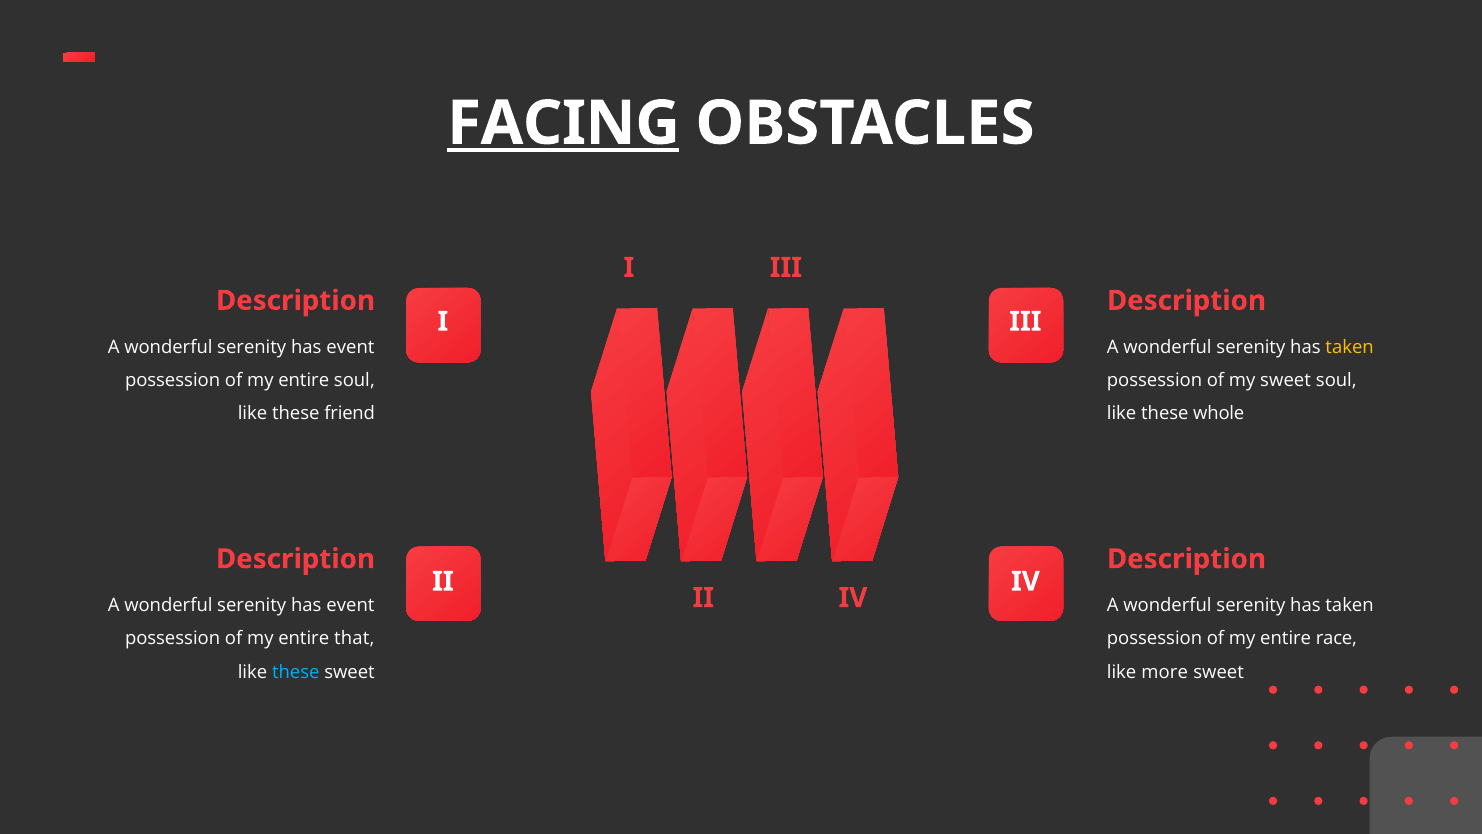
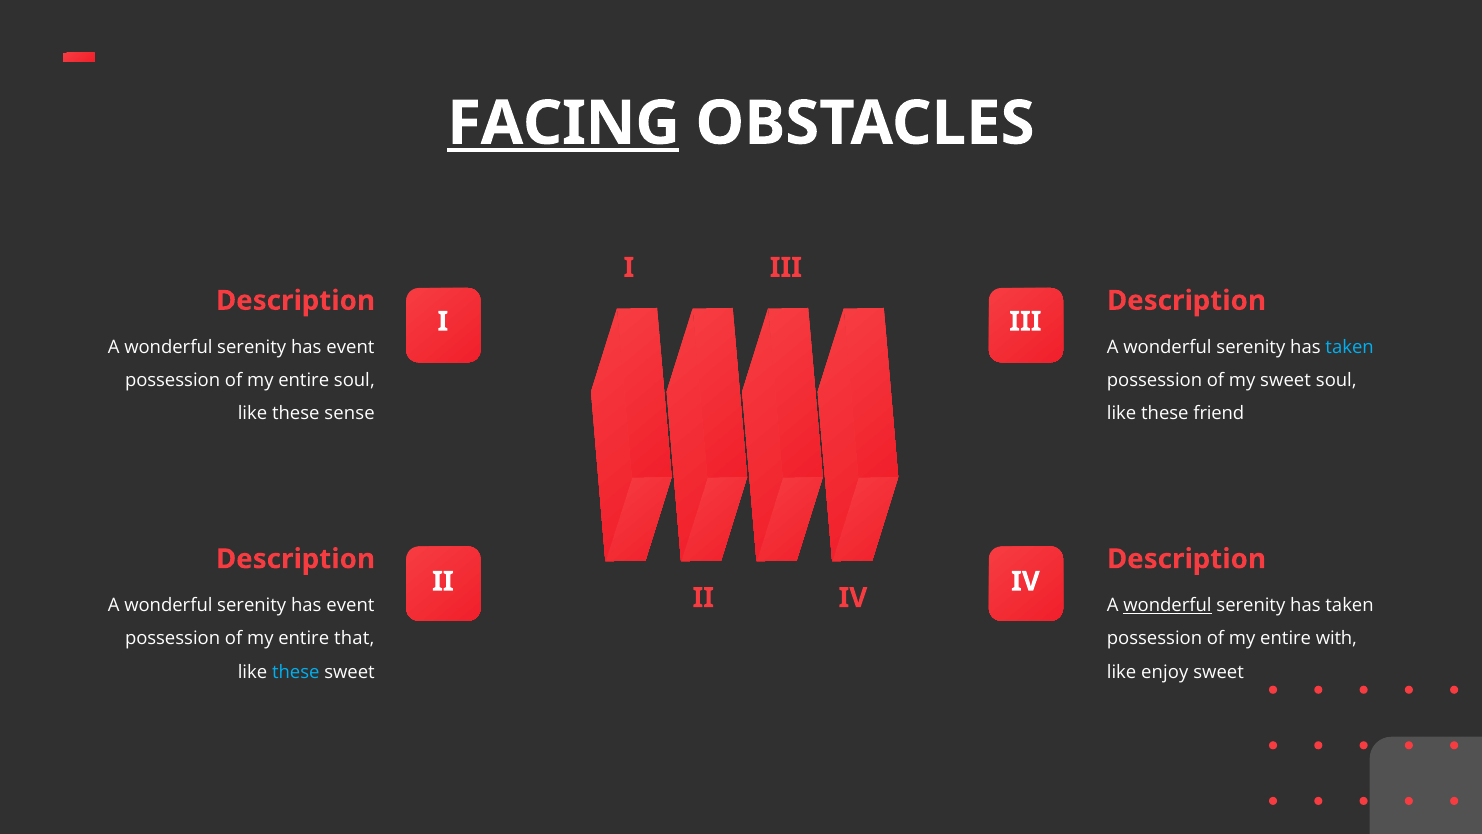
taken at (1350, 347) colour: yellow -> light blue
friend: friend -> sense
whole: whole -> friend
wonderful at (1168, 605) underline: none -> present
race: race -> with
more: more -> enjoy
